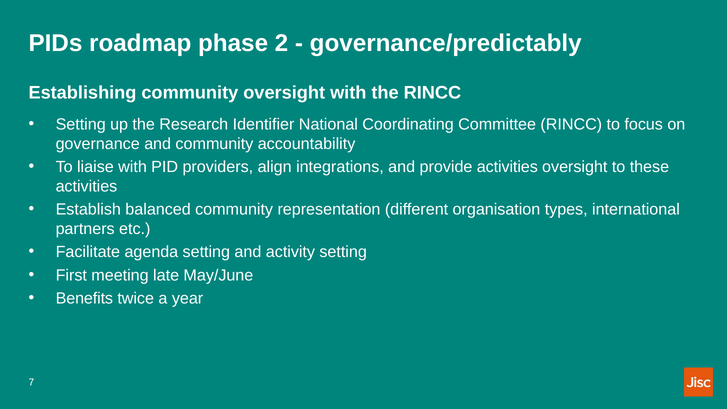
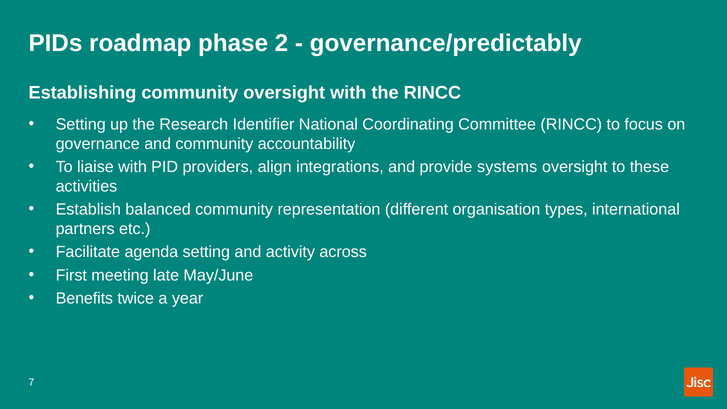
provide activities: activities -> systems
activity setting: setting -> across
